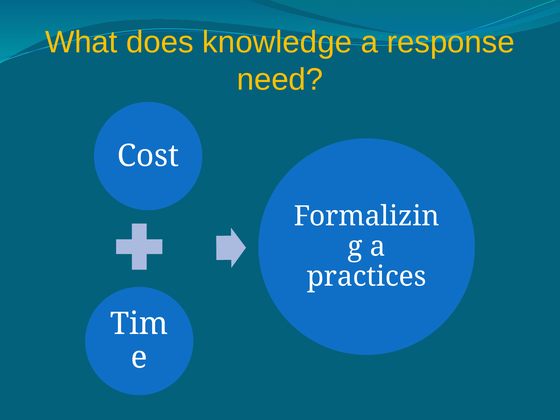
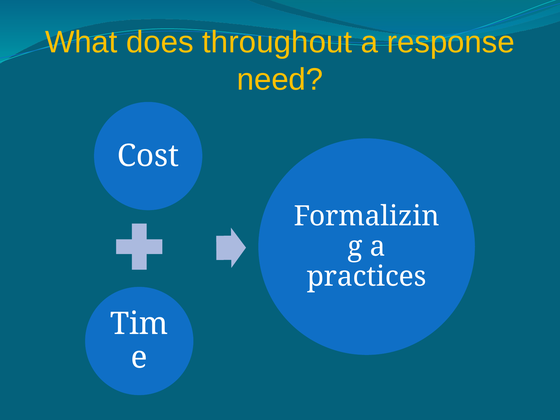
knowledge: knowledge -> throughout
